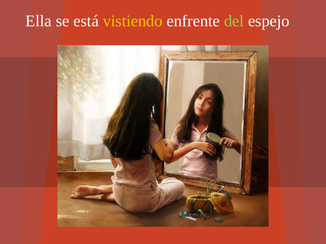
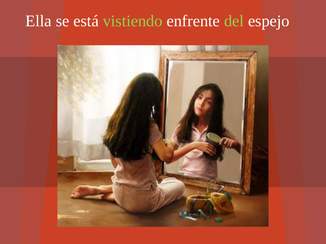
vistiendo colour: yellow -> light green
